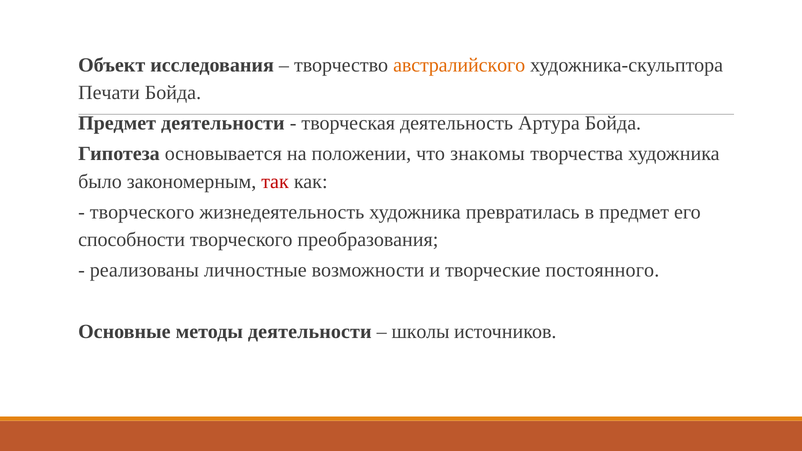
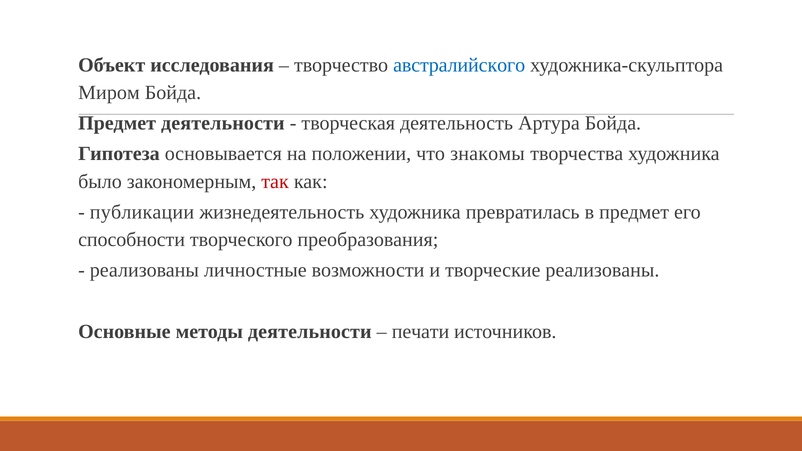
австралийского colour: orange -> blue
Печати: Печати -> Миром
творческого at (142, 212): творческого -> публикации
творческие постоянного: постоянного -> реализованы
школы: школы -> печати
